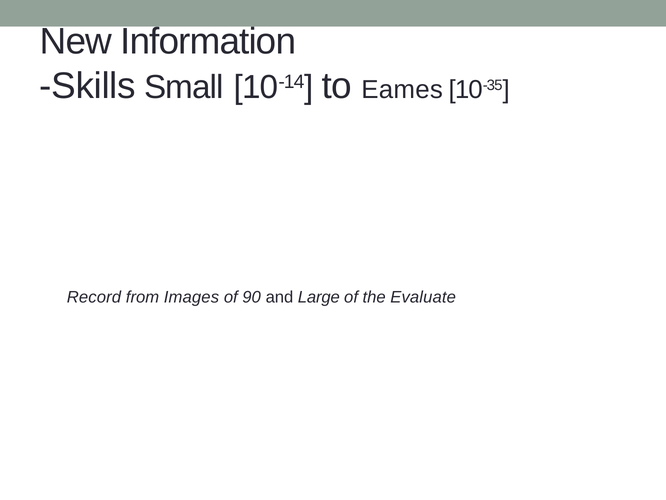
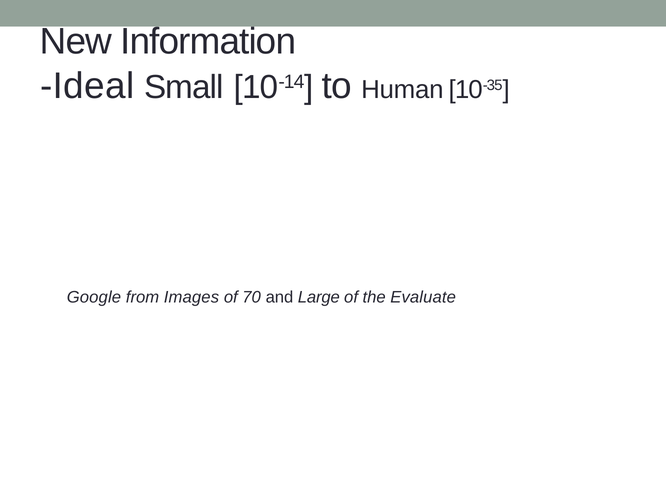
Skills: Skills -> Ideal
Eames: Eames -> Human
Record: Record -> Google
90: 90 -> 70
